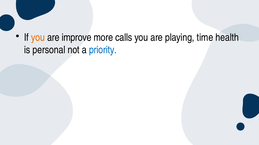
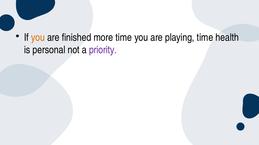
improve: improve -> finished
more calls: calls -> time
priority colour: blue -> purple
